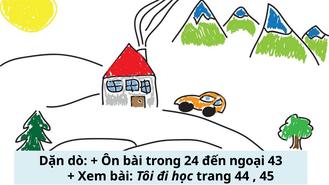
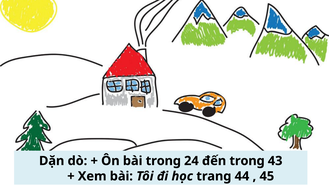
đến ngoại: ngoại -> trong
